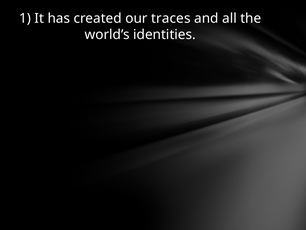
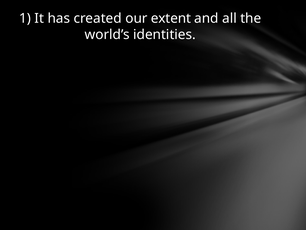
traces: traces -> extent
